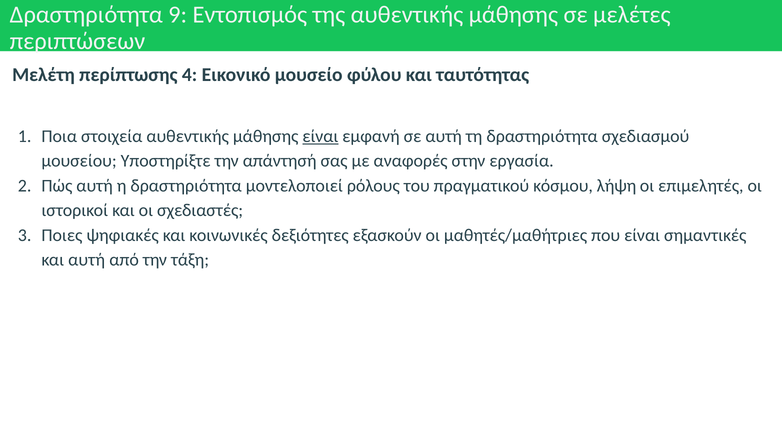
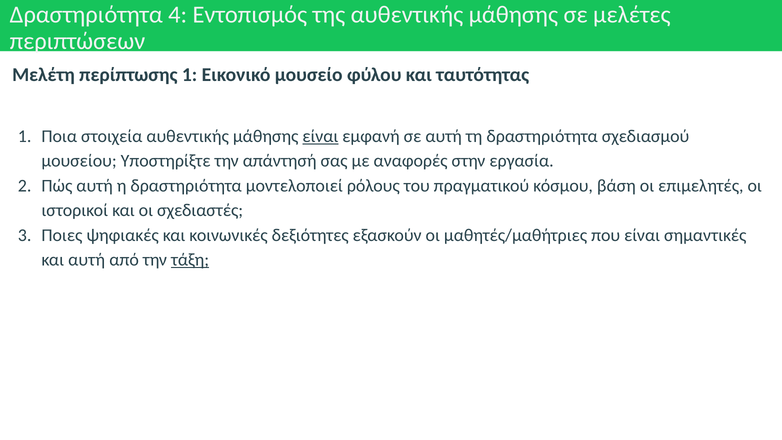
9: 9 -> 4
περίπτωσης 4: 4 -> 1
λήψη: λήψη -> βάση
τάξη underline: none -> present
